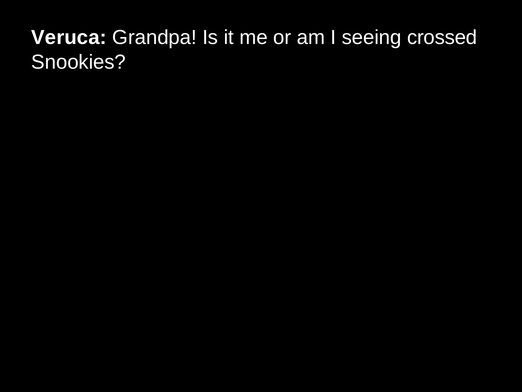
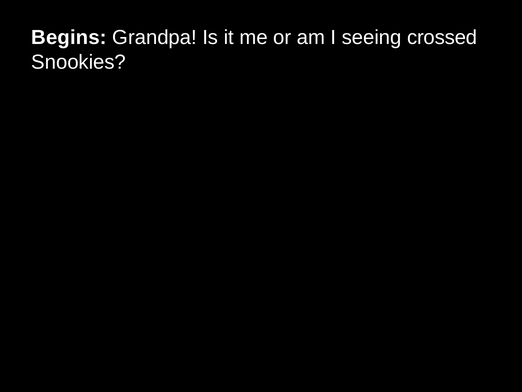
Veruca: Veruca -> Begins
